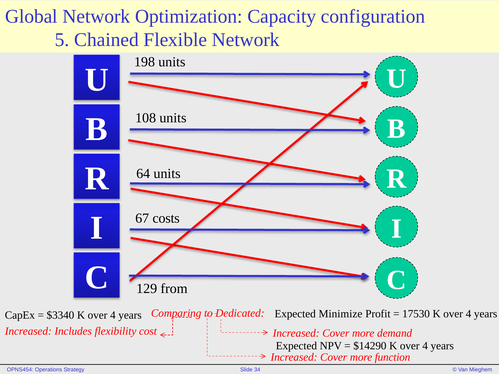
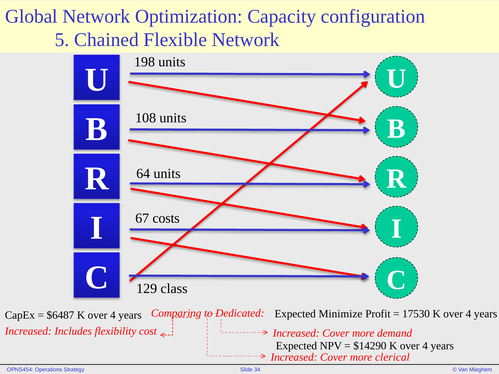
from: from -> class
$3340: $3340 -> $6487
function: function -> clerical
